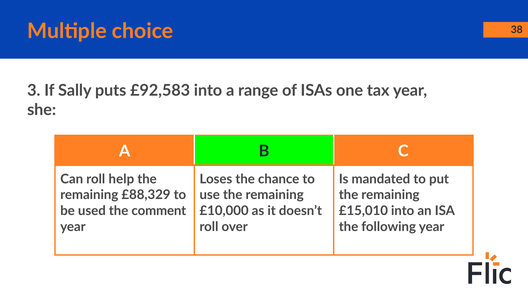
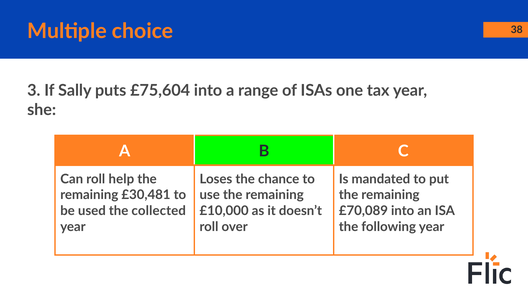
£92,583: £92,583 -> £75,604
£88,329: £88,329 -> £30,481
comment: comment -> collected
£15,010: £15,010 -> £70,089
